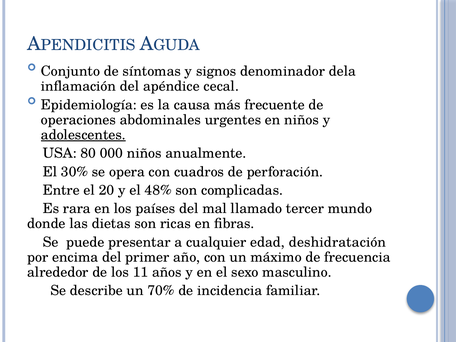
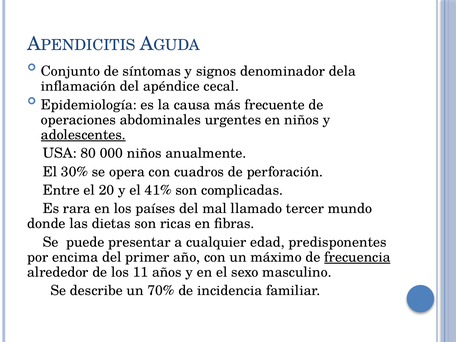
48%: 48% -> 41%
deshidratación: deshidratación -> predisponentes
frecuencia underline: none -> present
